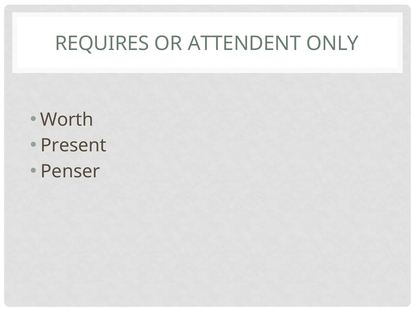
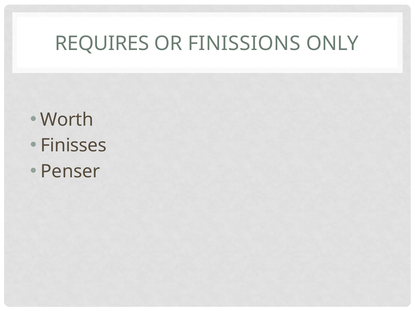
ATTENDENT: ATTENDENT -> FINISSIONS
Present: Present -> Finisses
